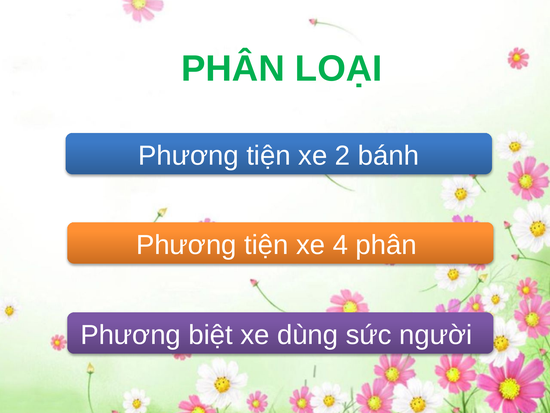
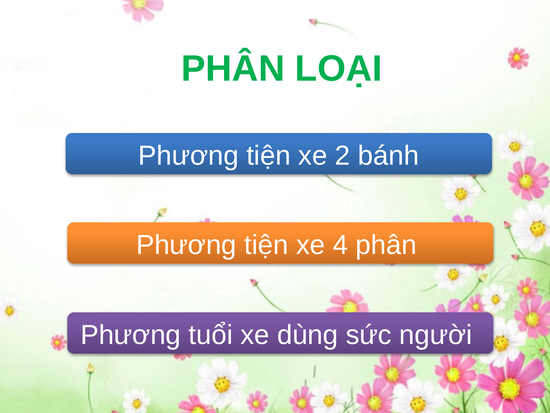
biệt: biệt -> tuổi
